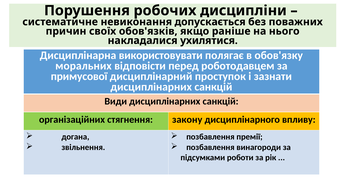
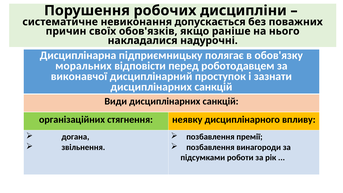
ухилятися: ухилятися -> надурочні
використовувати: використовувати -> підприємницьку
примусової: примусової -> виконавчої
закону: закону -> неявку
